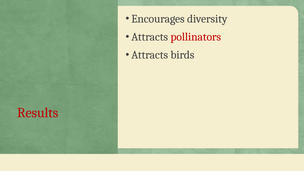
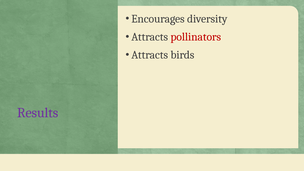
Results colour: red -> purple
